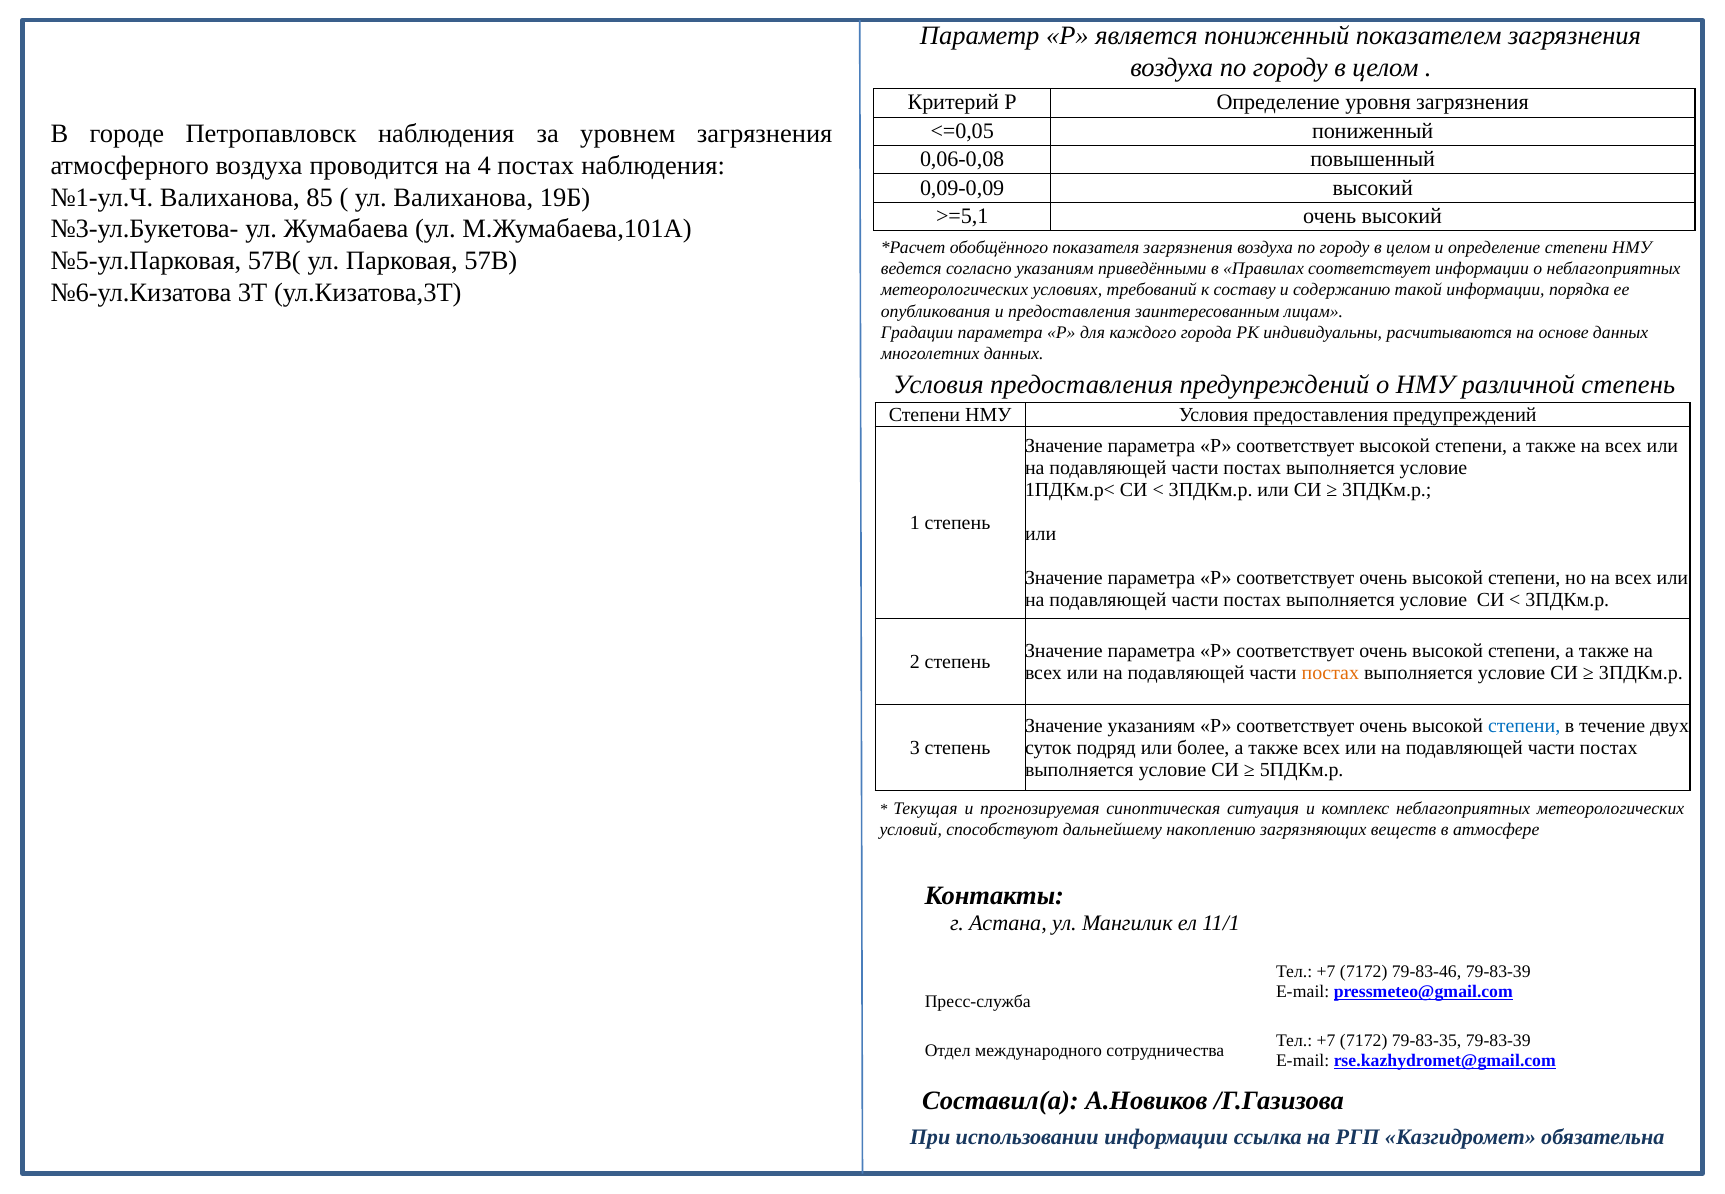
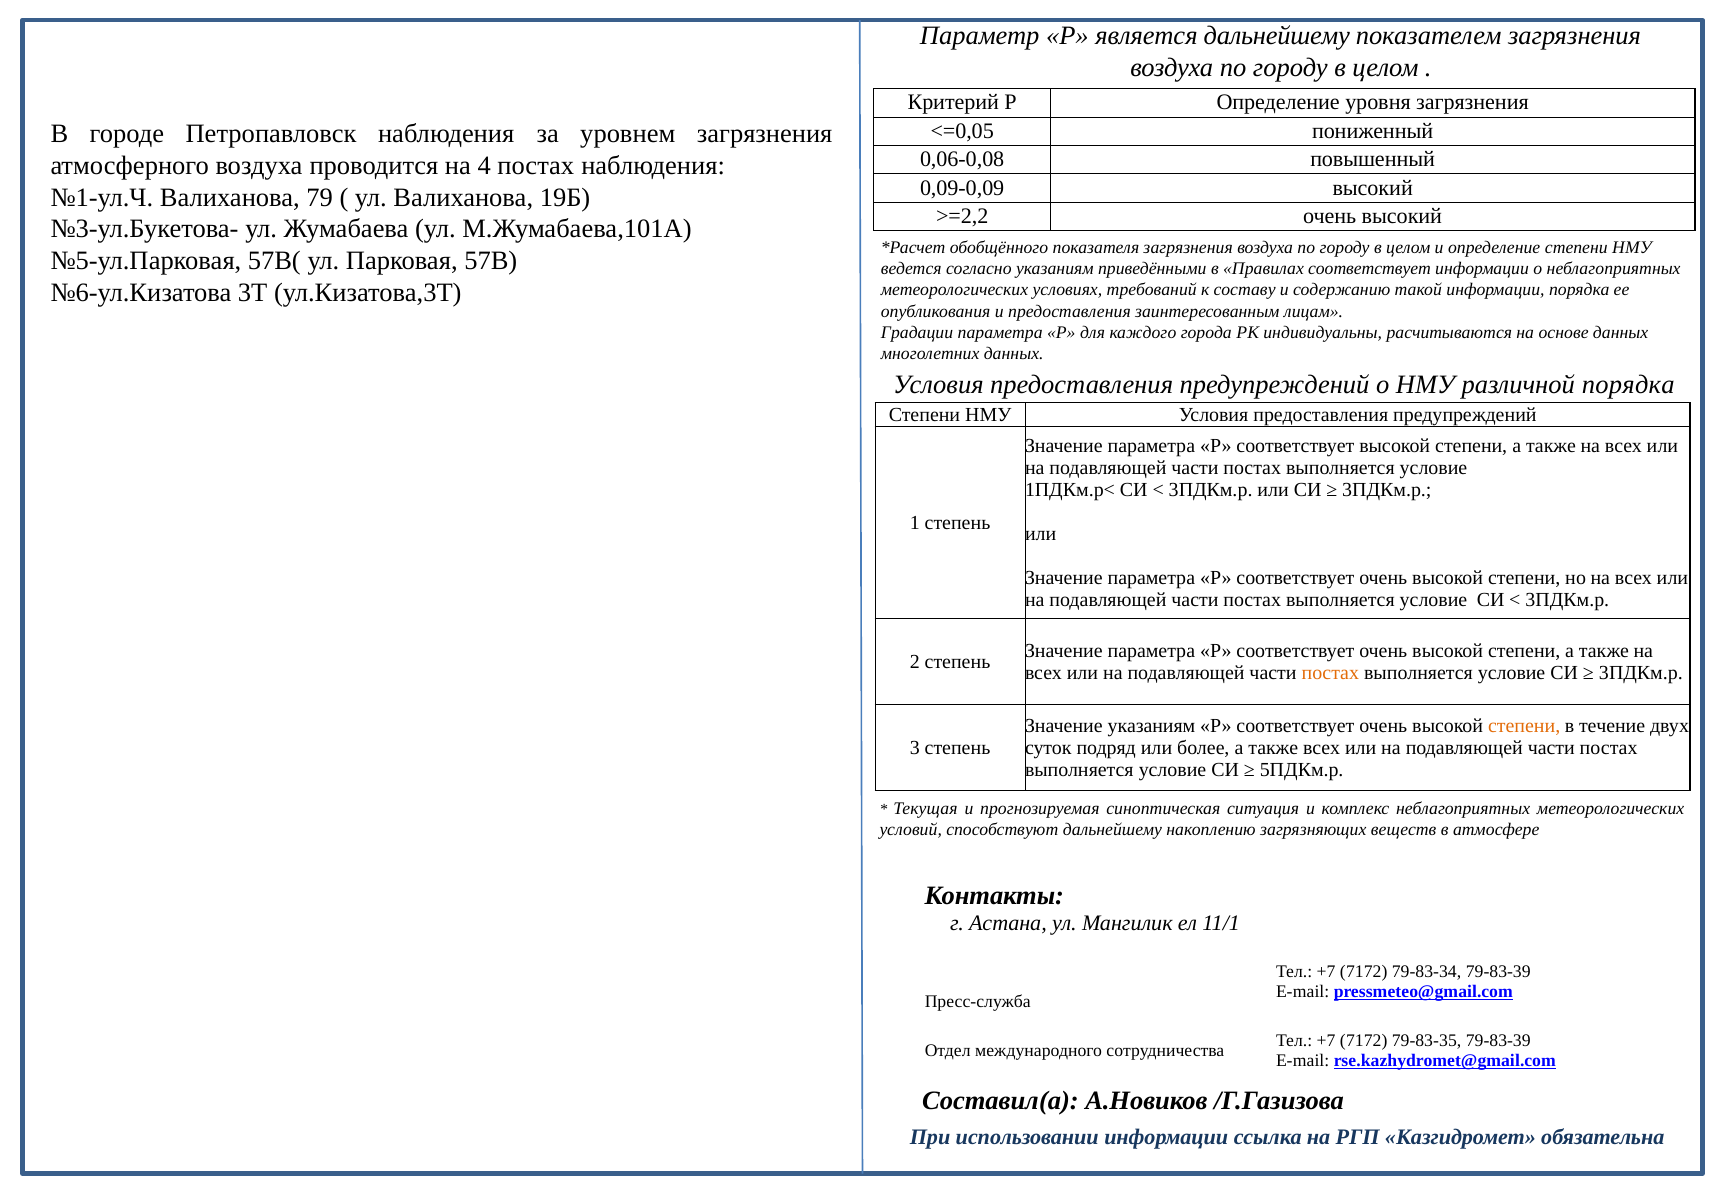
является пониженный: пониженный -> дальнейшему
85: 85 -> 79
>=5,1: >=5,1 -> >=2,2
различной степень: степень -> порядка
степени at (1524, 726) colour: blue -> orange
79-83-46: 79-83-46 -> 79-83-34
